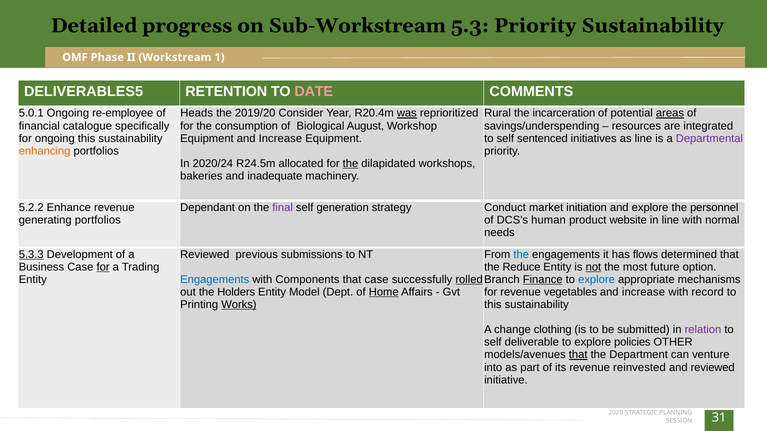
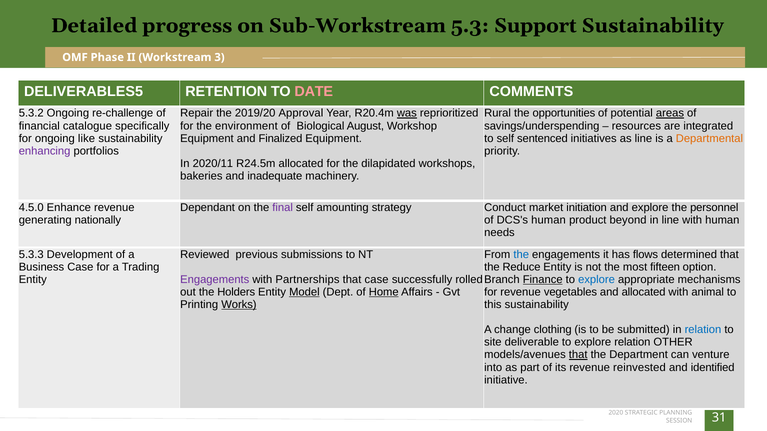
5.3 Priority: Priority -> Support
1: 1 -> 3
5.0.1: 5.0.1 -> 5.3.2
re-employee: re-employee -> re-challenge
Heads: Heads -> Repair
Consider: Consider -> Approval
incarceration: incarceration -> opportunities
consumption: consumption -> environment
ongoing this: this -> like
Equipment and Increase: Increase -> Finalized
Departmental colour: purple -> orange
enhancing colour: orange -> purple
2020/24: 2020/24 -> 2020/11
the at (350, 164) underline: present -> none
5.2.2: 5.2.2 -> 4.5.0
generation: generation -> amounting
generating portfolios: portfolios -> nationally
website: website -> beyond
with normal: normal -> human
5.3.3 underline: present -> none
for at (103, 267) underline: present -> none
not underline: present -> none
future: future -> fifteen
Engagements at (215, 280) colour: blue -> purple
Components: Components -> Partnerships
rolled underline: present -> none
Model underline: none -> present
increase at (643, 292): increase -> allocated
record: record -> animal
relation at (703, 330) colour: purple -> blue
self at (493, 343): self -> site
explore policies: policies -> relation
and reviewed: reviewed -> identified
